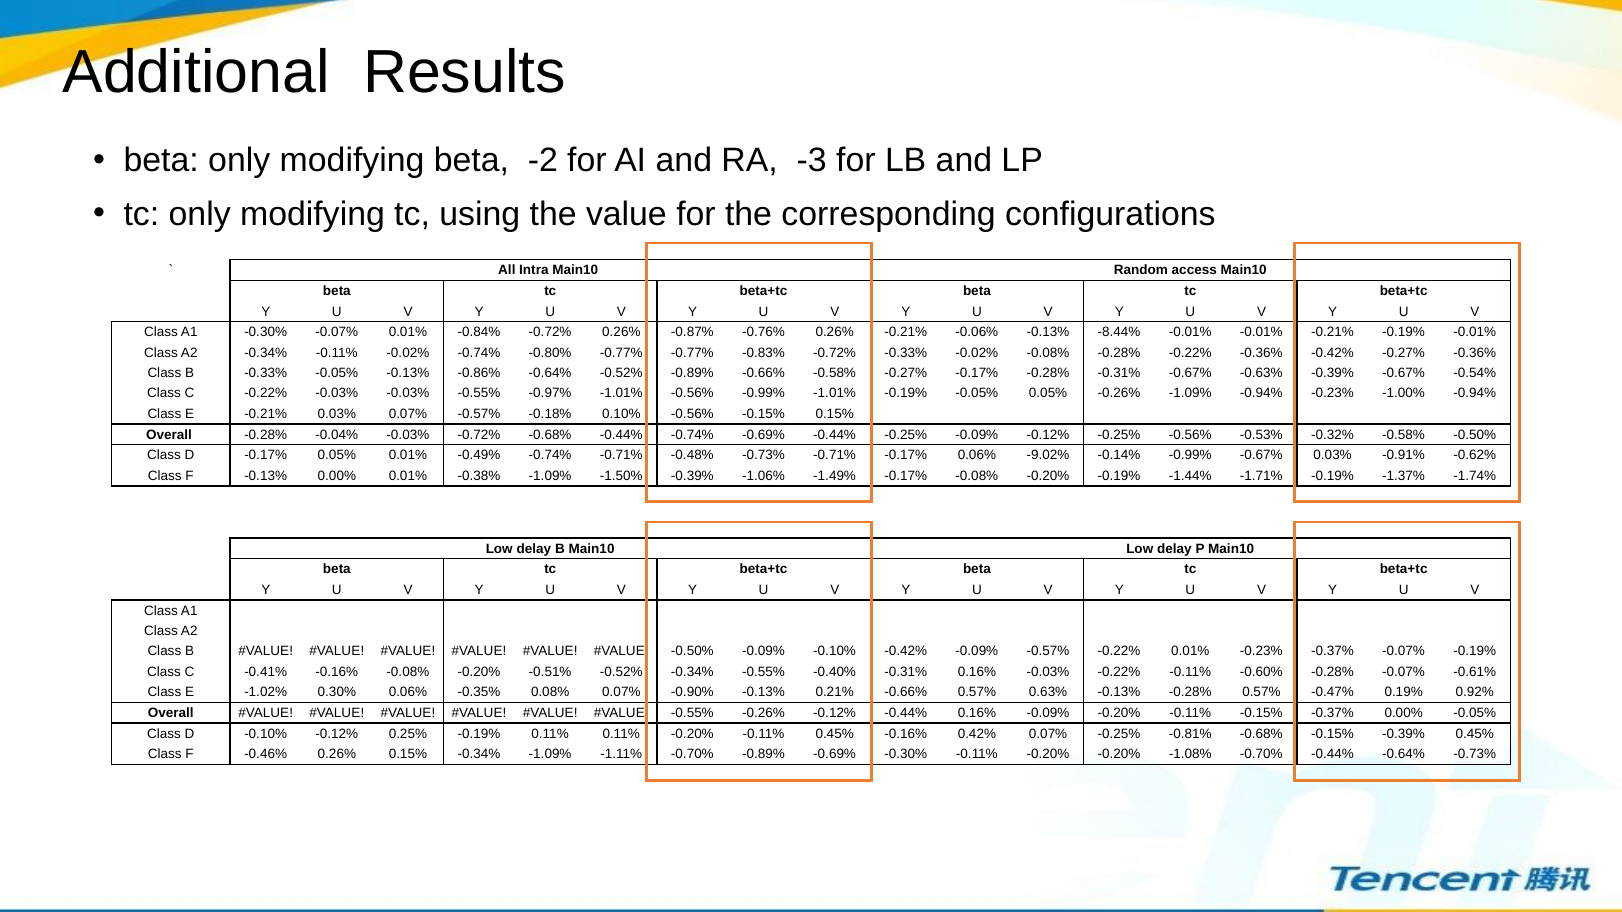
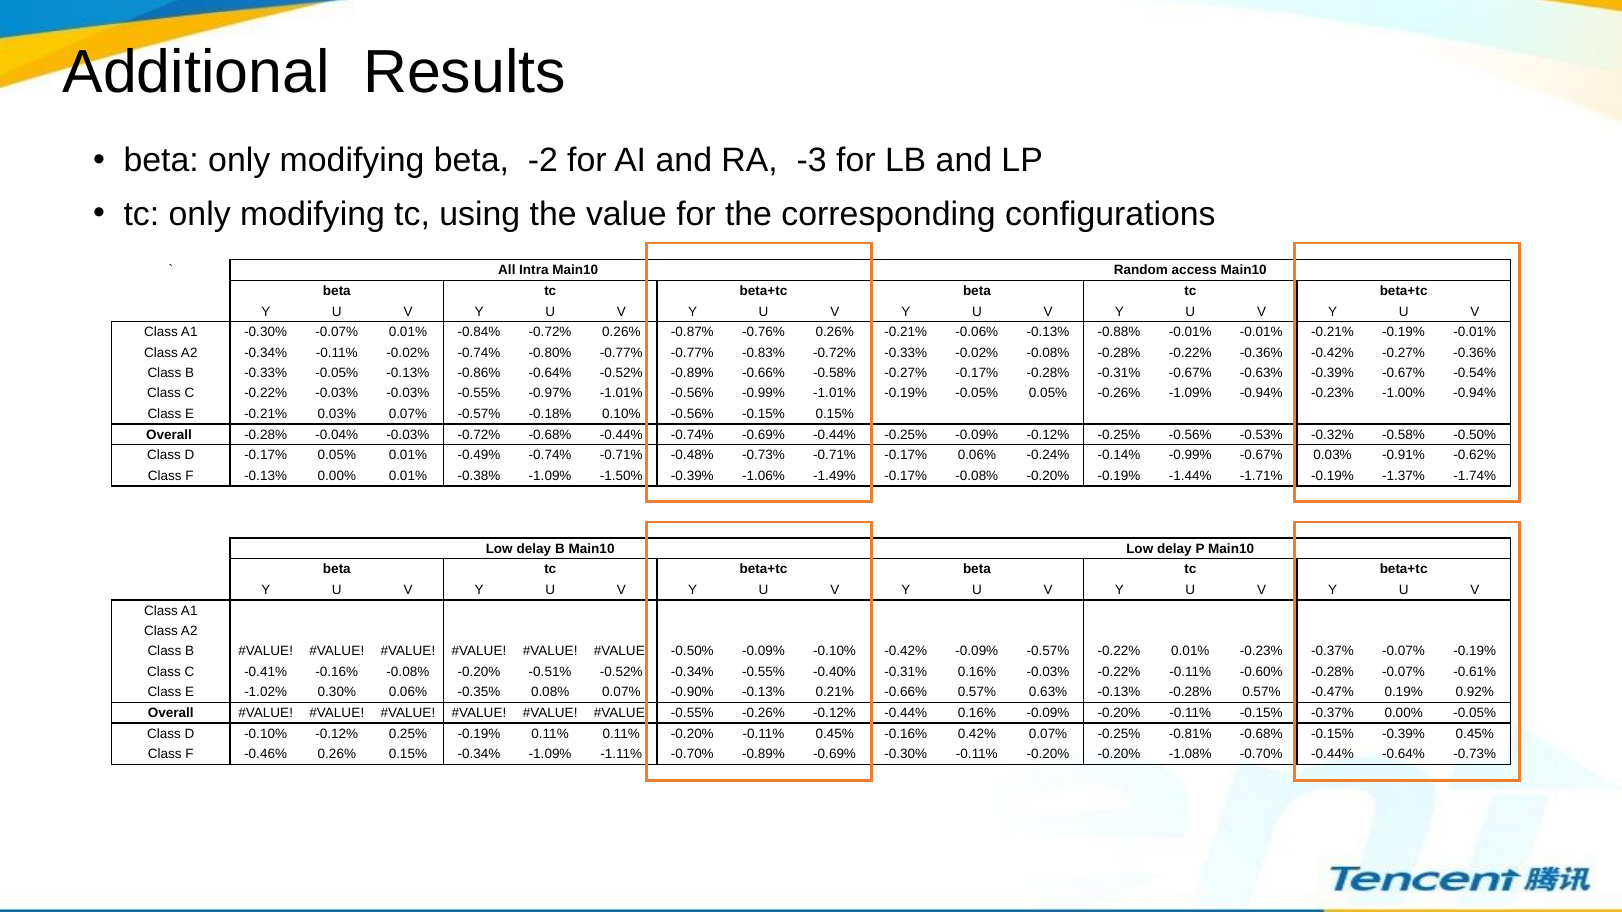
-8.44%: -8.44% -> -0.88%
-9.02%: -9.02% -> -0.24%
